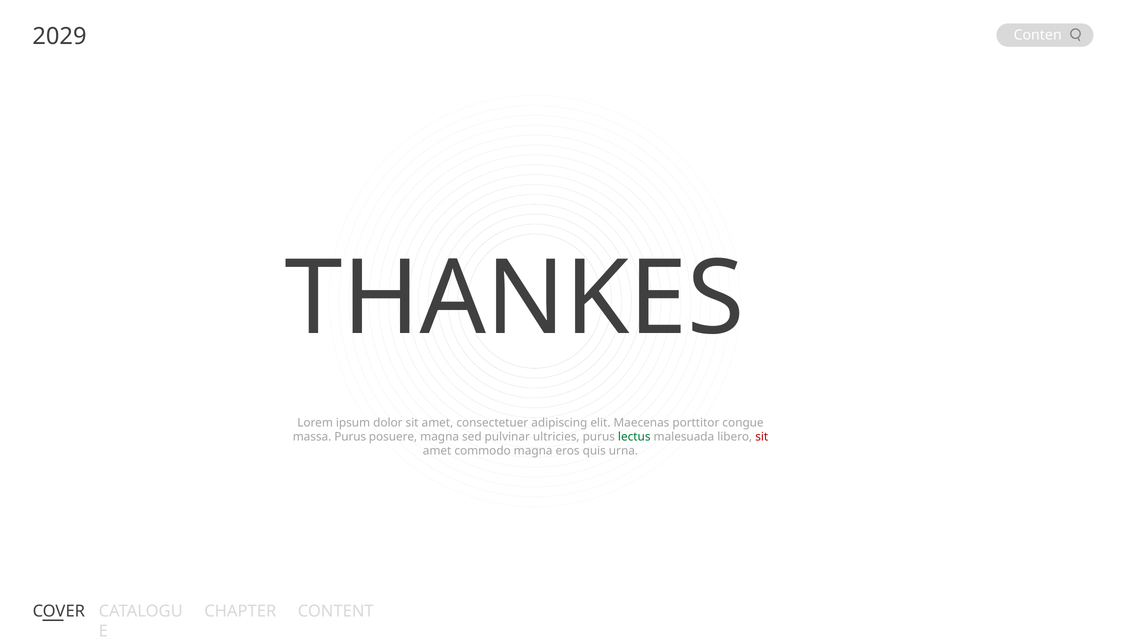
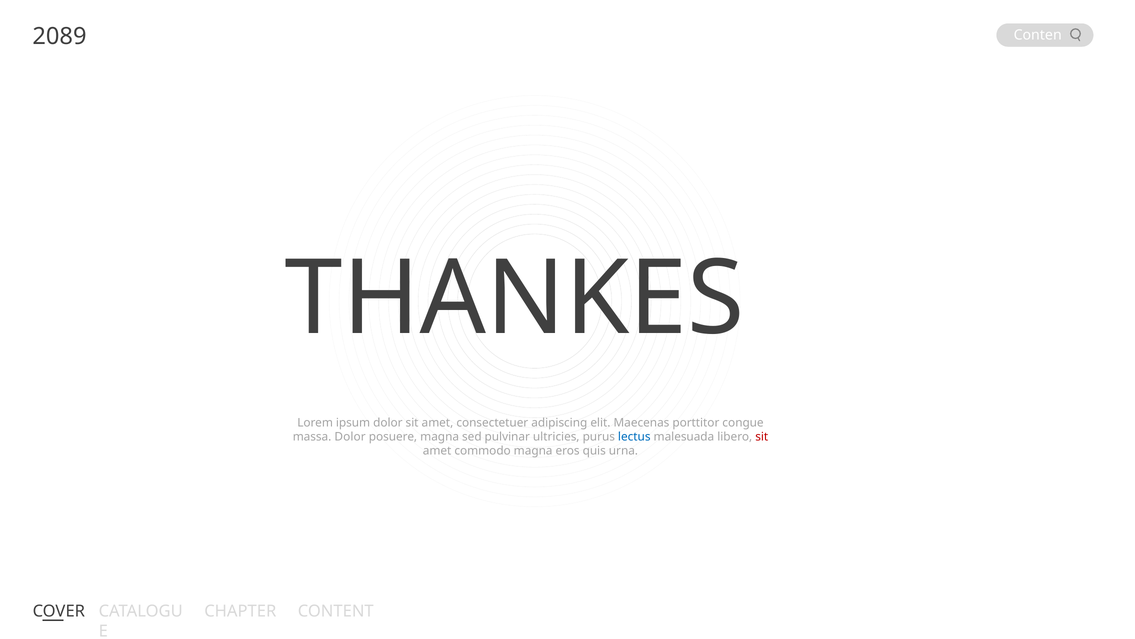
2029: 2029 -> 2089
massa Purus: Purus -> Dolor
lectus colour: green -> blue
